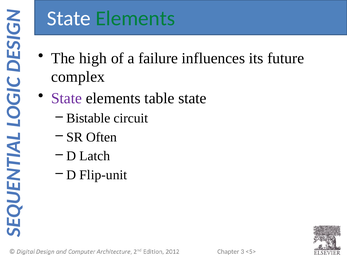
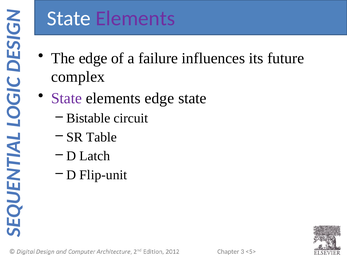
Elements at (135, 19) colour: green -> purple
The high: high -> edge
elements table: table -> edge
Often: Often -> Table
